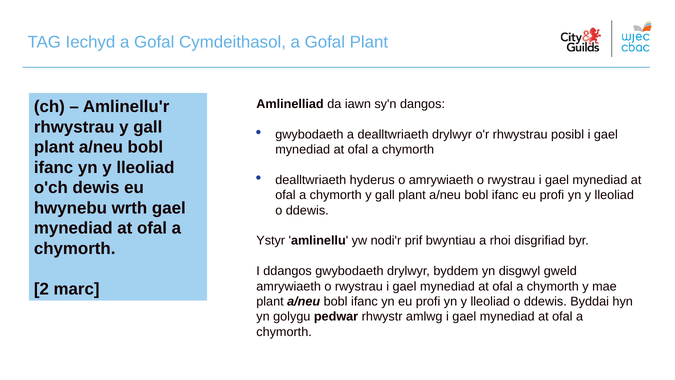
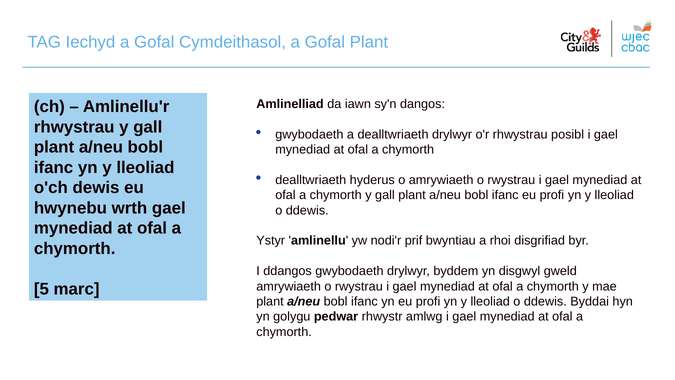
2: 2 -> 5
